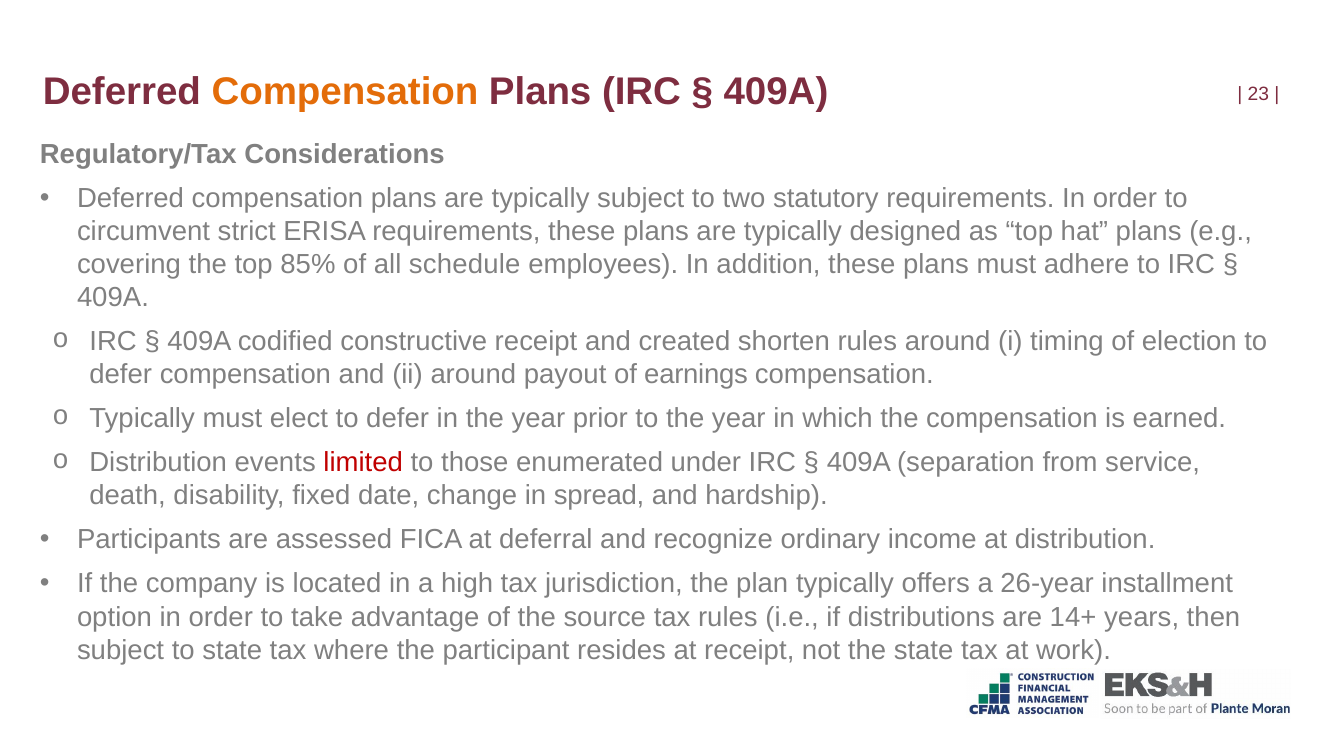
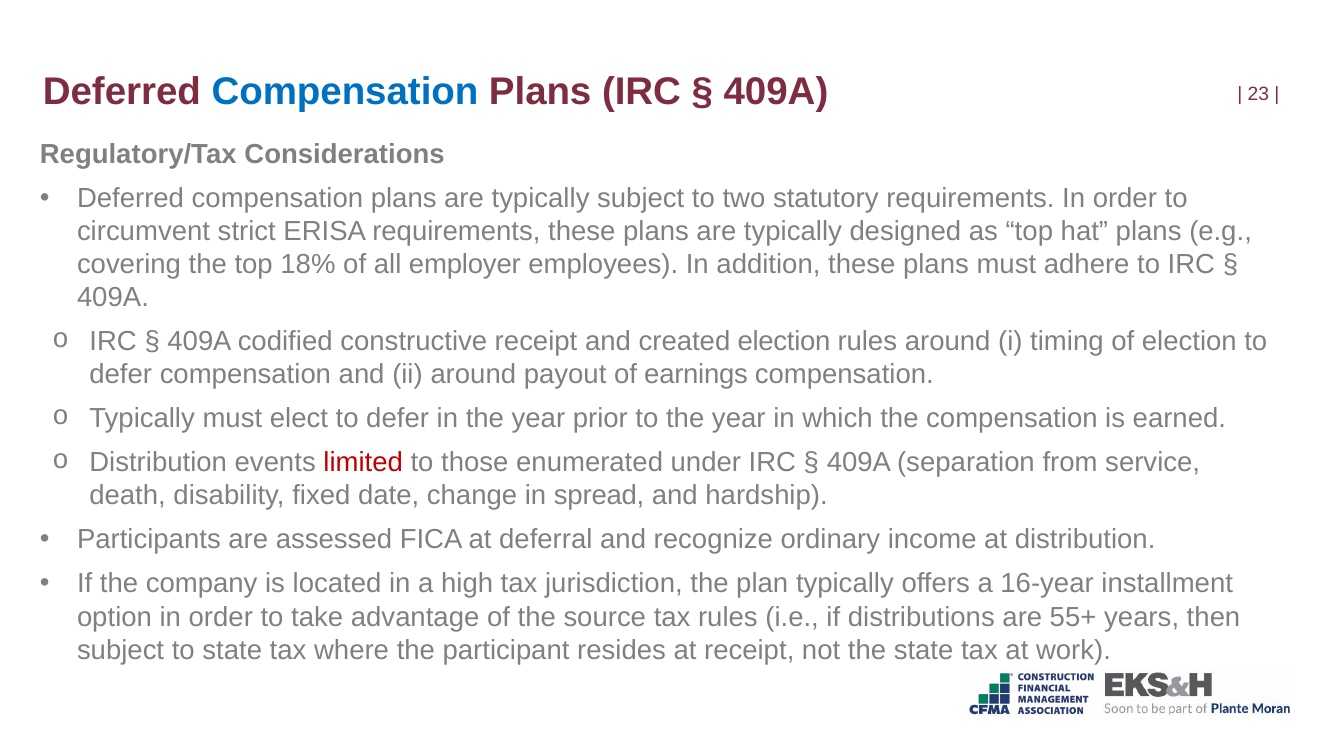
Compensation at (345, 92) colour: orange -> blue
85%: 85% -> 18%
schedule: schedule -> employer
created shorten: shorten -> election
26-year: 26-year -> 16-year
14+: 14+ -> 55+
